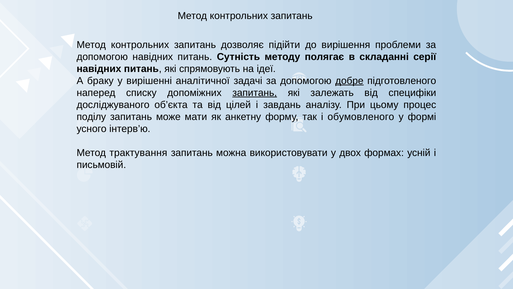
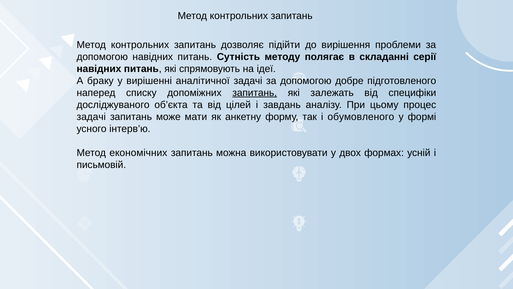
добре underline: present -> none
поділу at (91, 117): поділу -> задачі
трактування: трактування -> економічних
